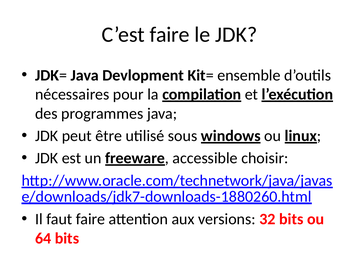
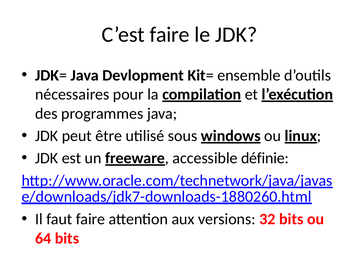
choisir: choisir -> définie
